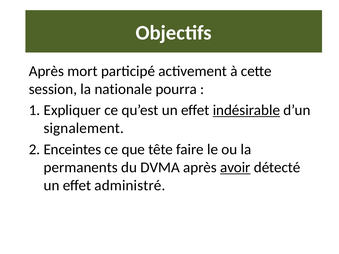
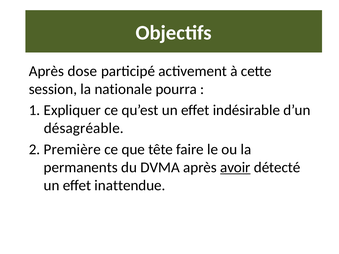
mort: mort -> dose
indésirable underline: present -> none
signalement: signalement -> désagréable
Enceintes: Enceintes -> Première
administré: administré -> inattendue
